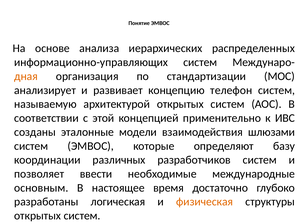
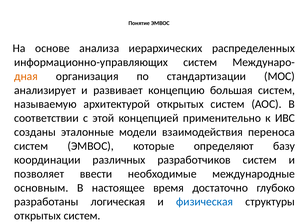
телефон: телефон -> большая
шлюзами: шлюзами -> переноса
физическая colour: orange -> blue
